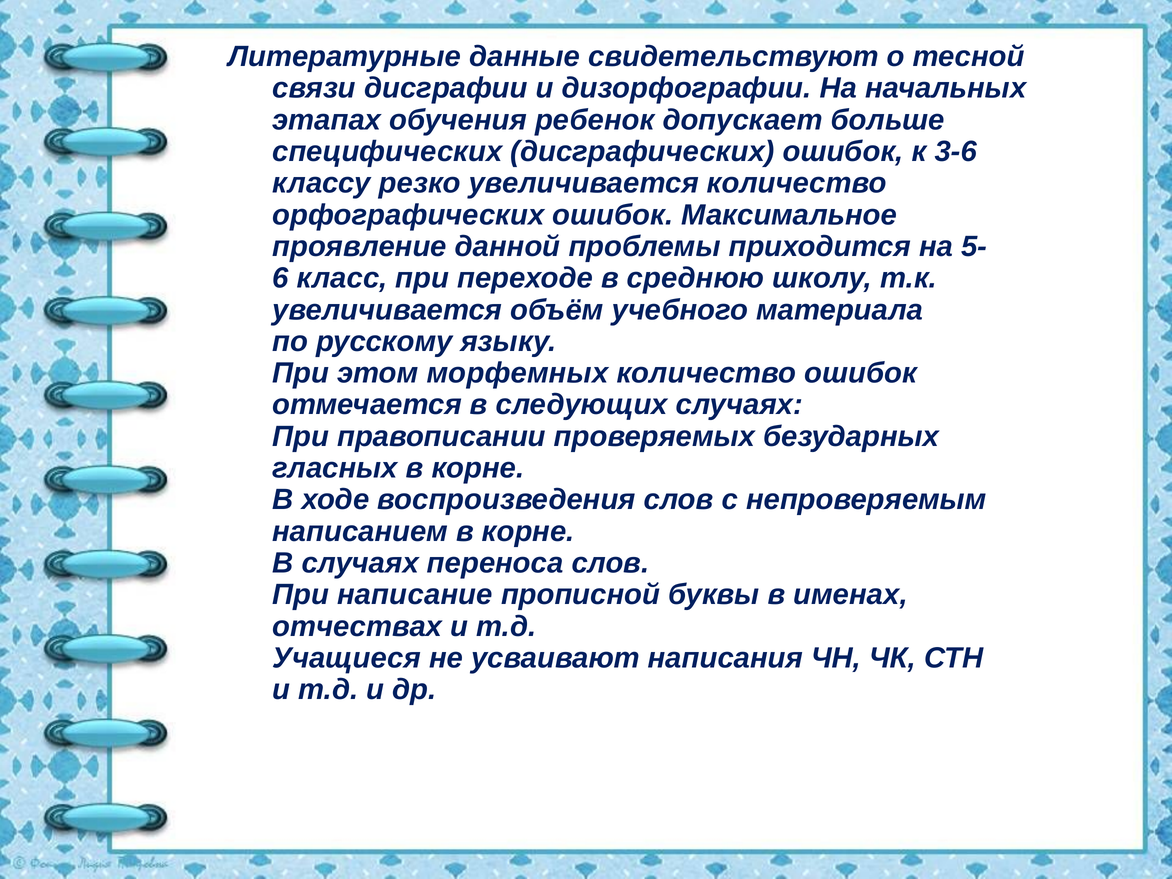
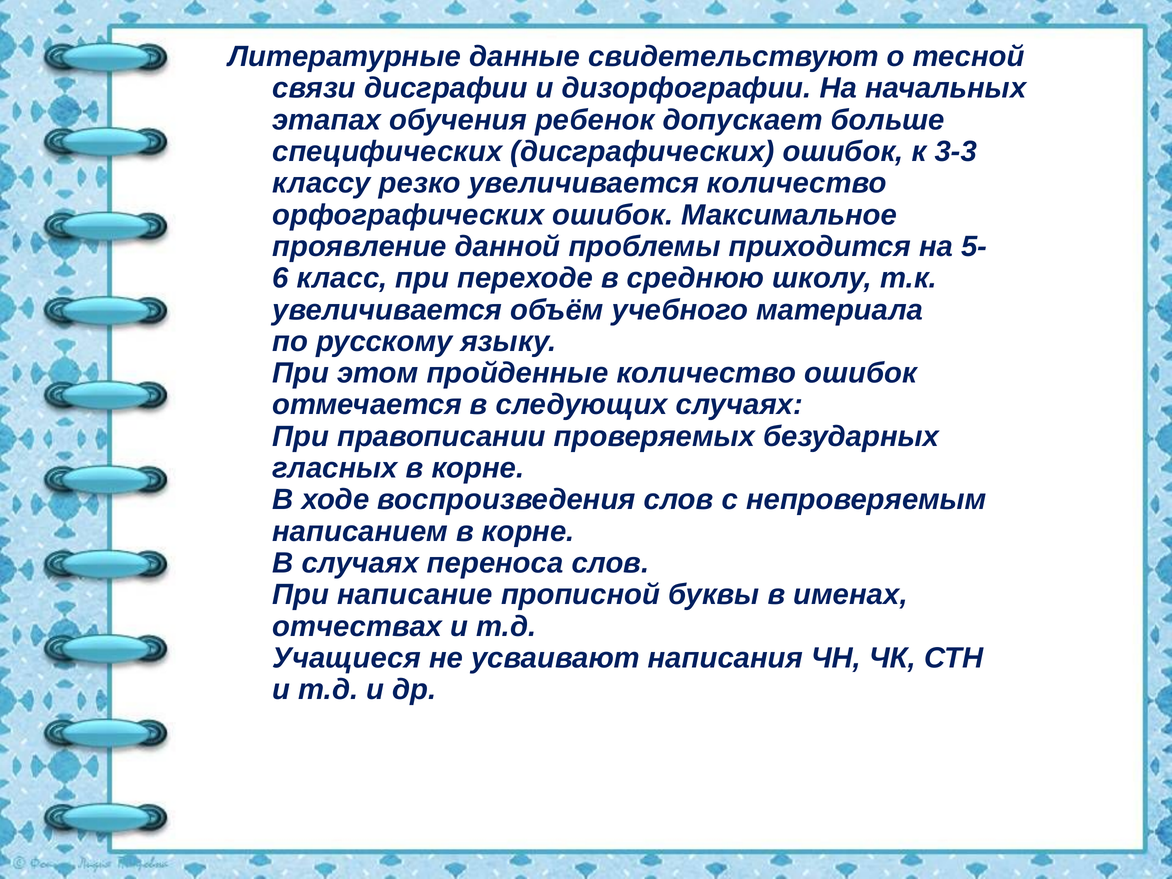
3-6: 3-6 -> 3-3
морфемных: морфемных -> пройденные
